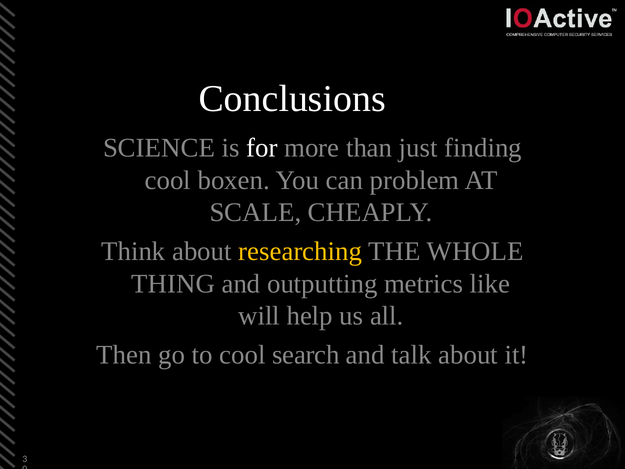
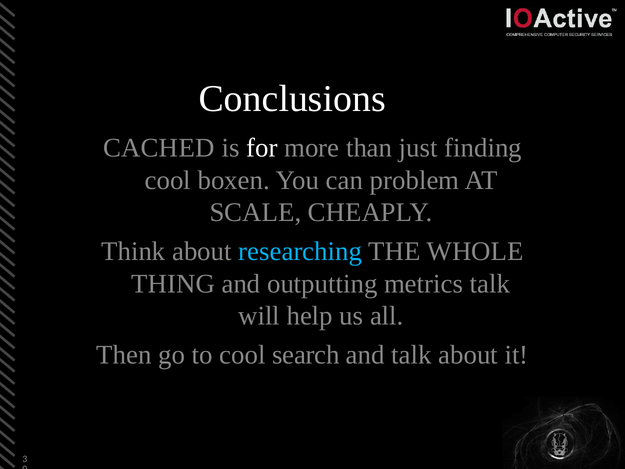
SCIENCE: SCIENCE -> CACHED
researching colour: yellow -> light blue
metrics like: like -> talk
